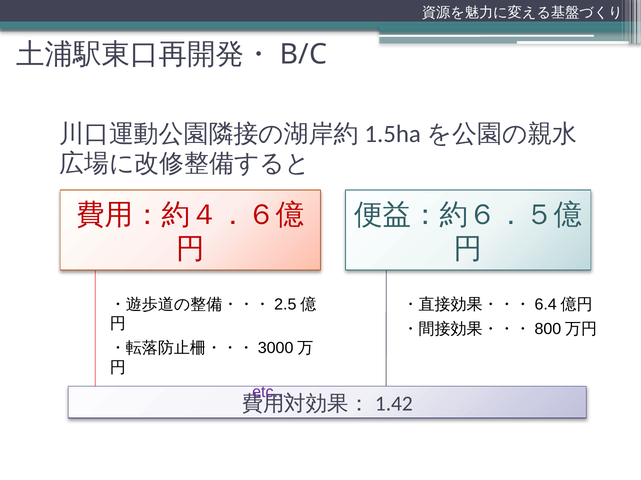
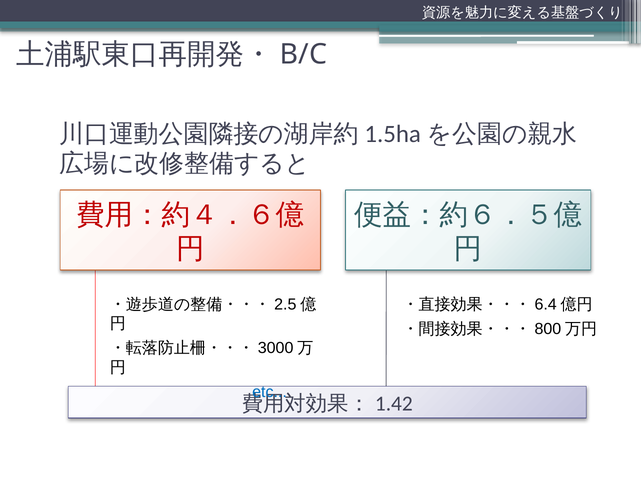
etc colour: purple -> blue
